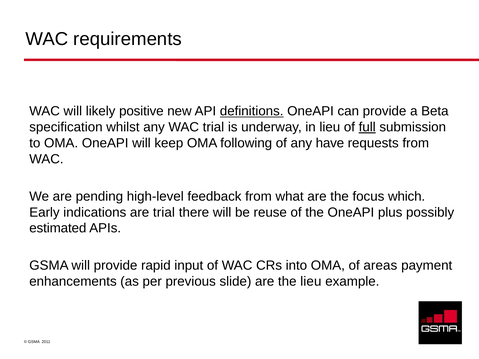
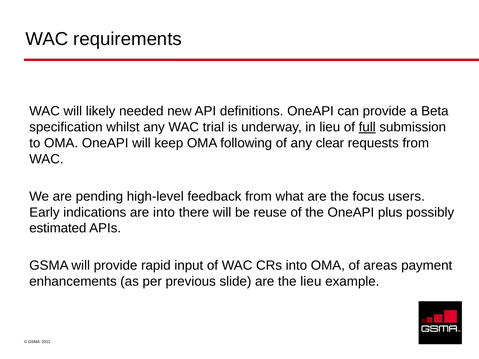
positive: positive -> needed
definitions underline: present -> none
have: have -> clear
which: which -> users
are trial: trial -> into
